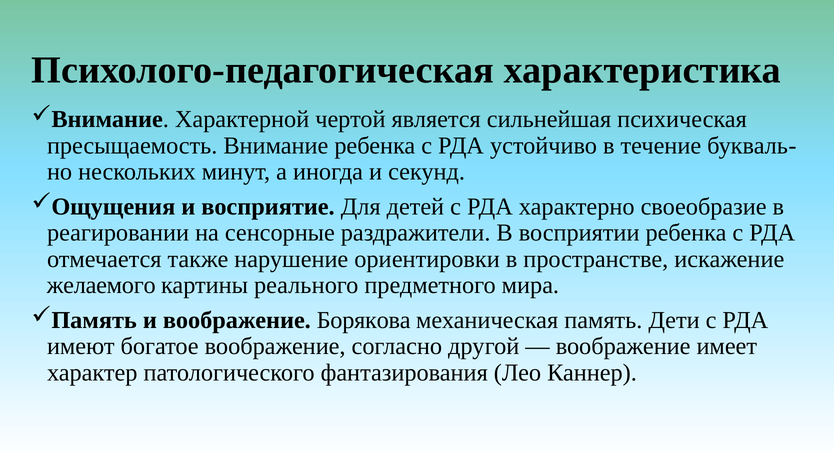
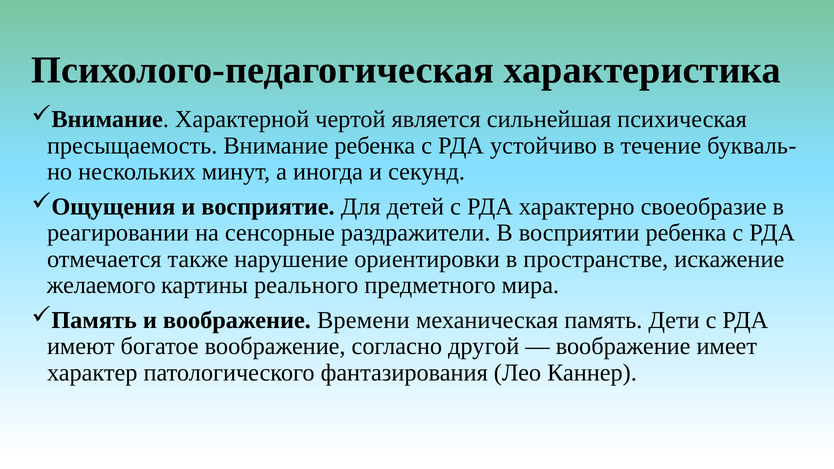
Борякова: Борякова -> Времени
